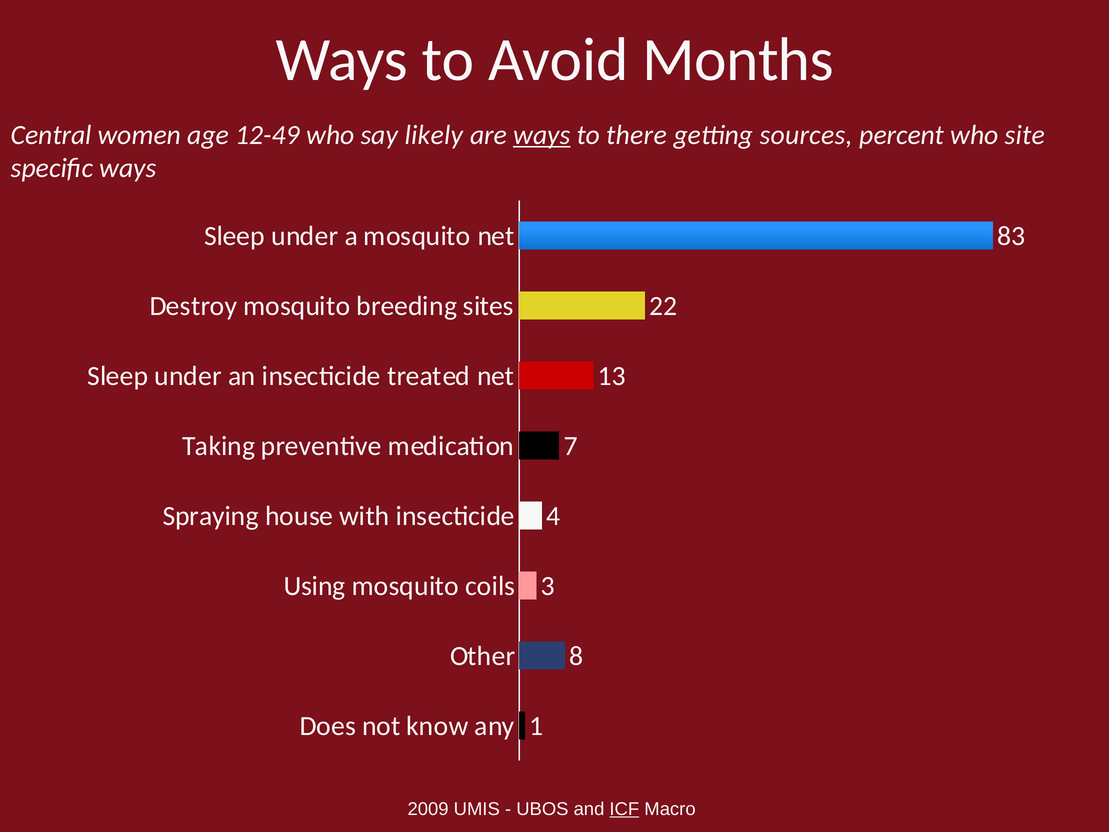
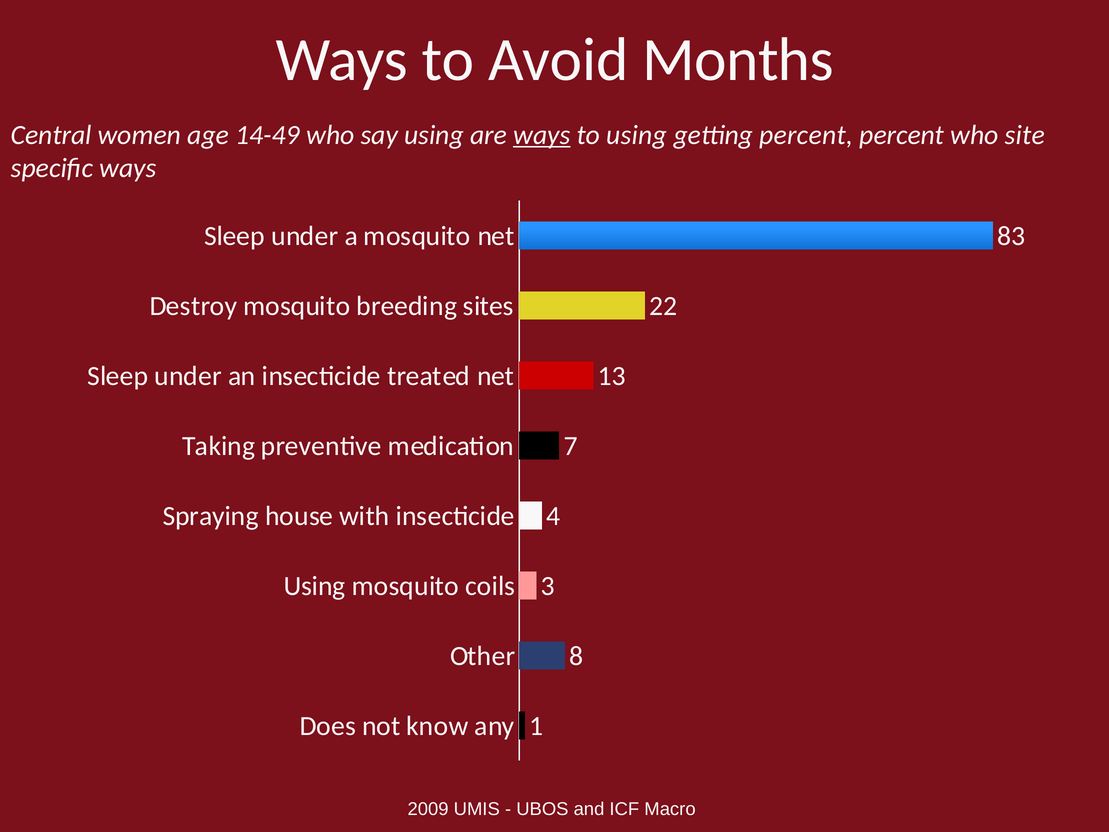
12-49: 12-49 -> 14-49
say likely: likely -> using
to there: there -> using
getting sources: sources -> percent
ICF underline: present -> none
